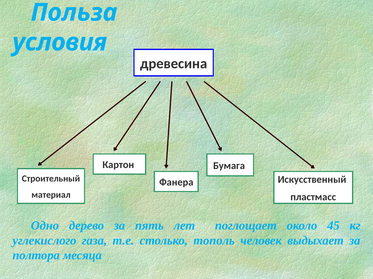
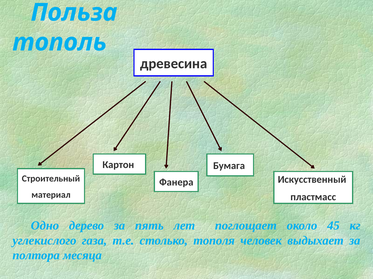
условия: условия -> тополь
тополь: тополь -> тополя
